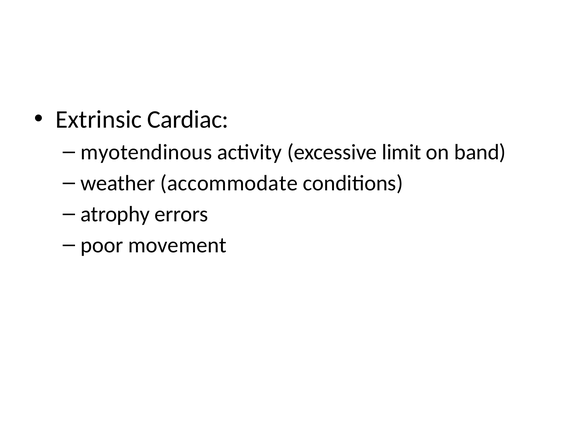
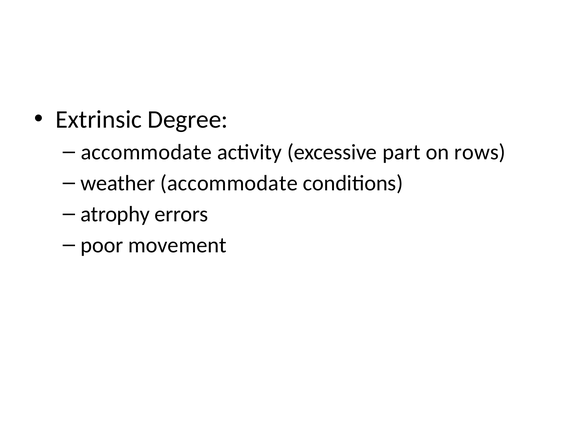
Cardiac: Cardiac -> Degree
myotendinous at (146, 152): myotendinous -> accommodate
limit: limit -> part
band: band -> rows
